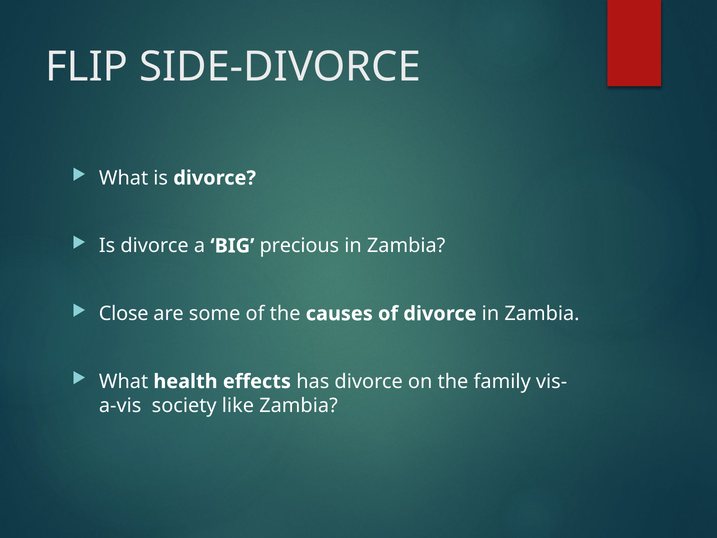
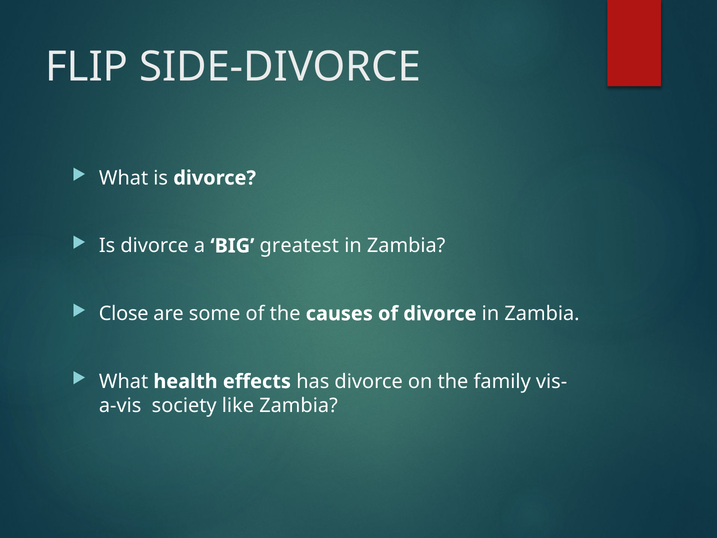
precious: precious -> greatest
